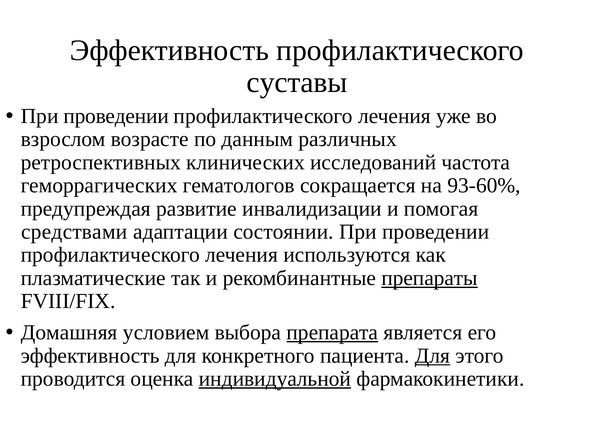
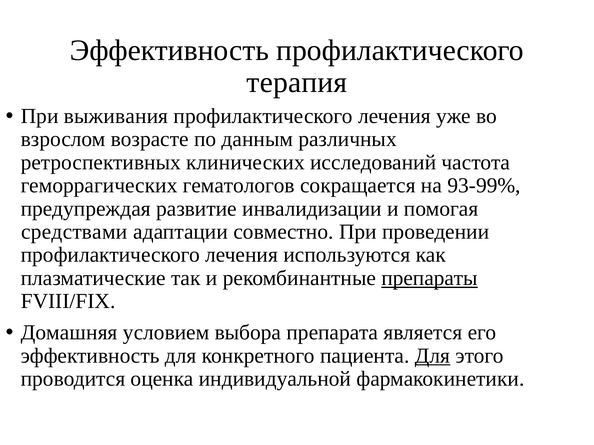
суставы: суставы -> терапия
проведении at (116, 116): проведении -> выживания
93-60%: 93-60% -> 93-99%
состоянии: состоянии -> совместно
препарата underline: present -> none
индивидуальной underline: present -> none
